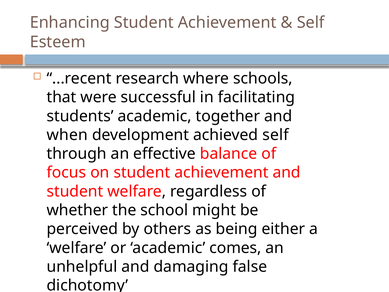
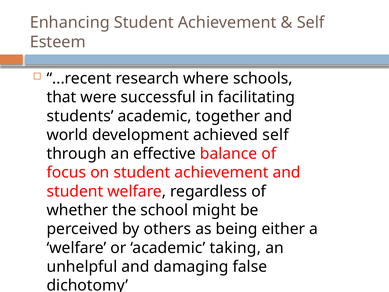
when: when -> world
comes: comes -> taking
